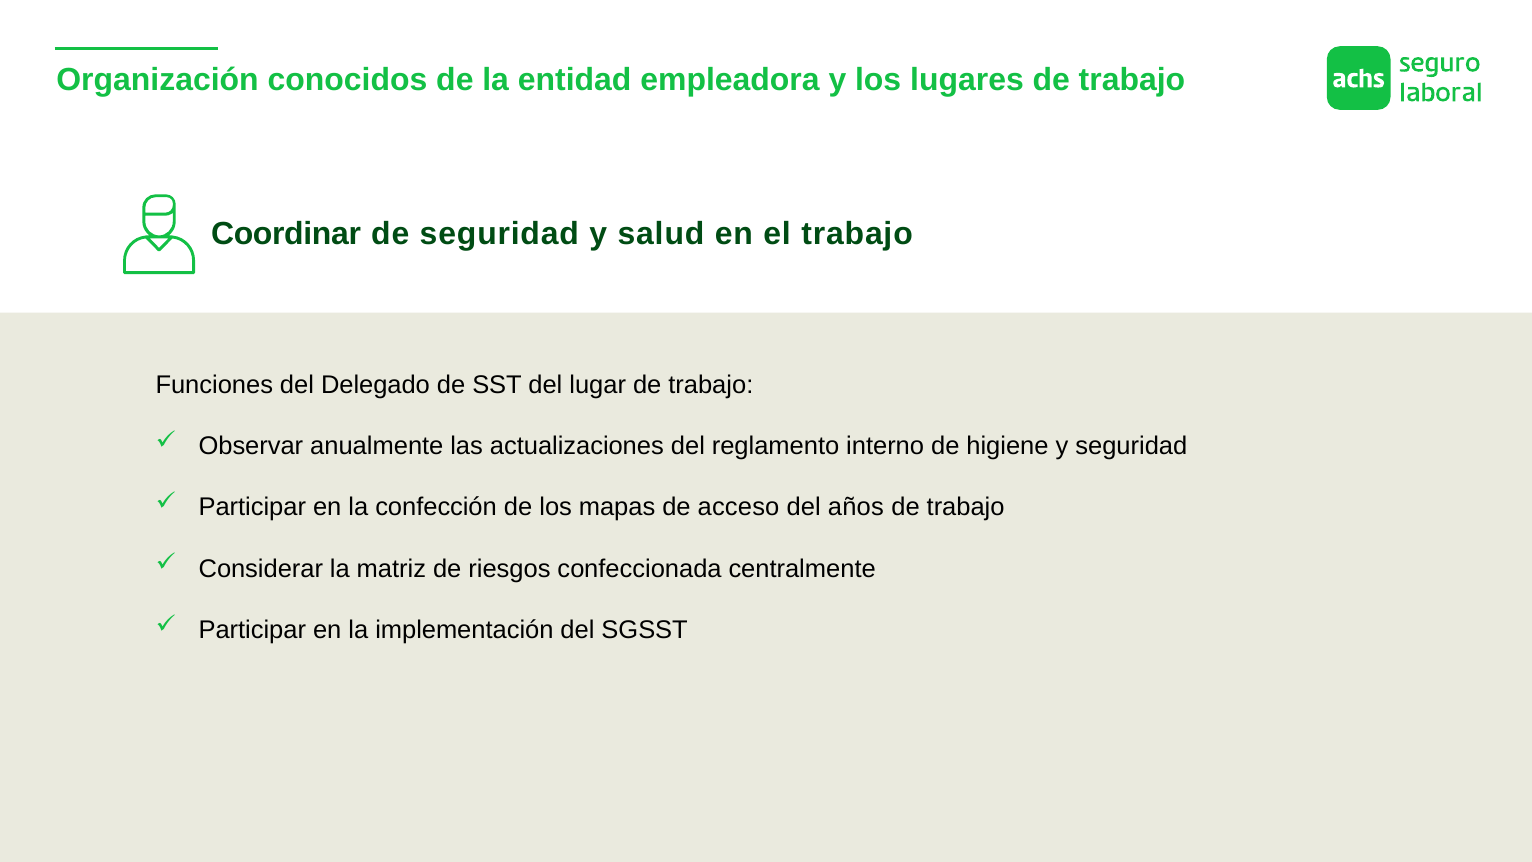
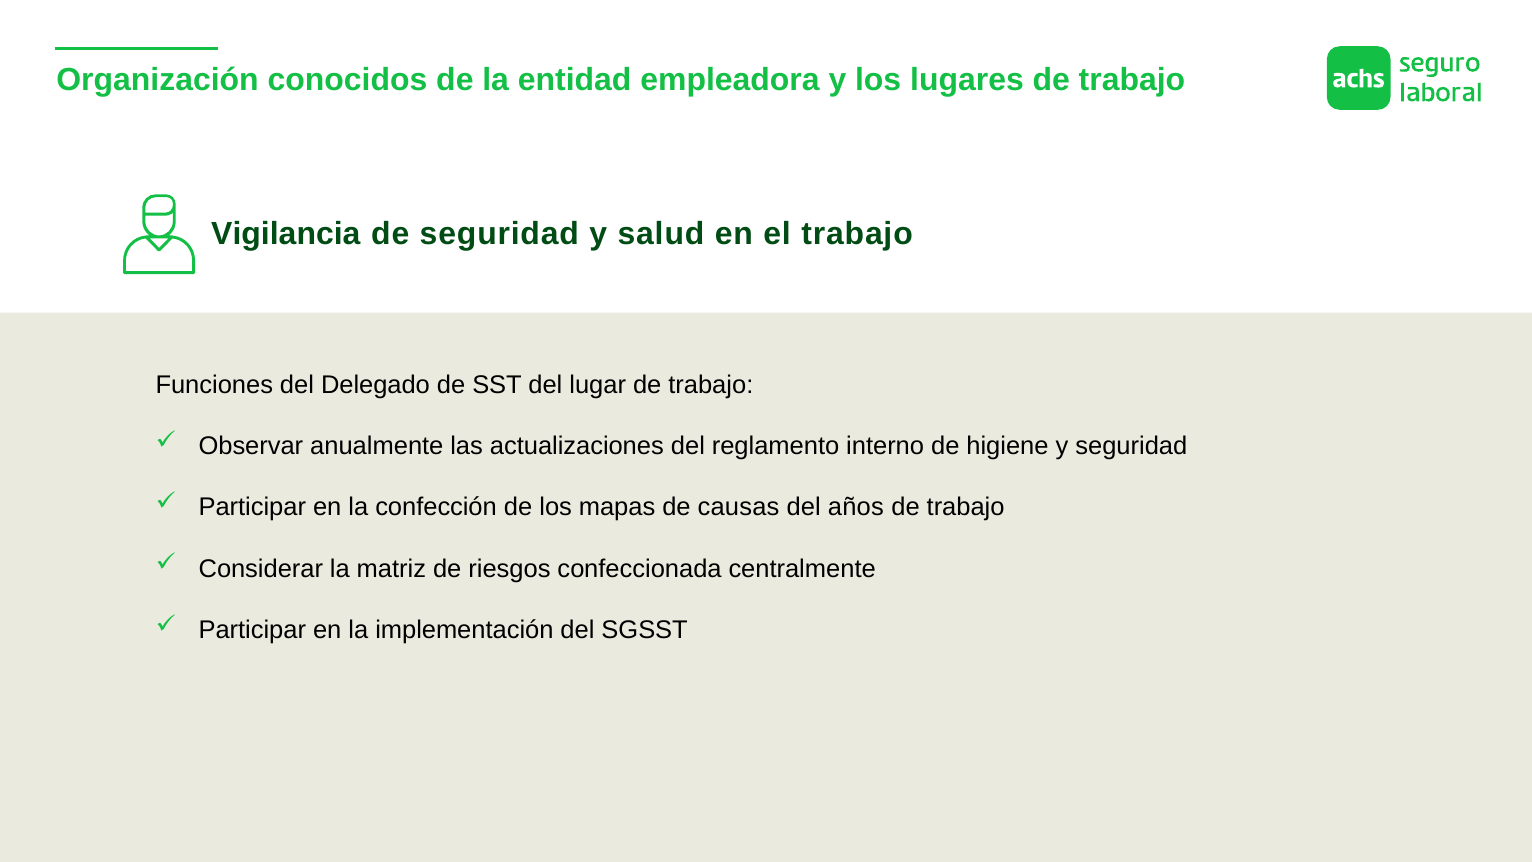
Coordinar: Coordinar -> Vigilancia
acceso: acceso -> causas
